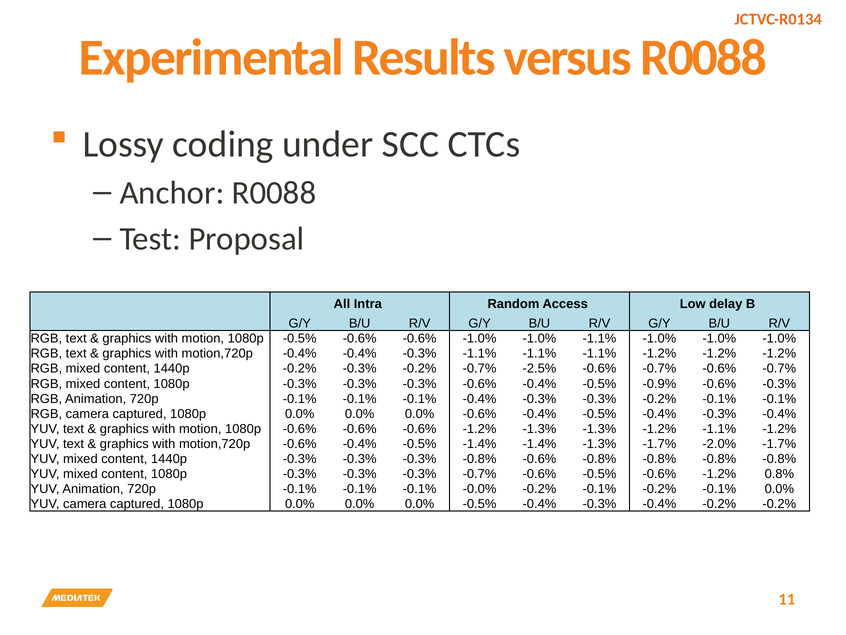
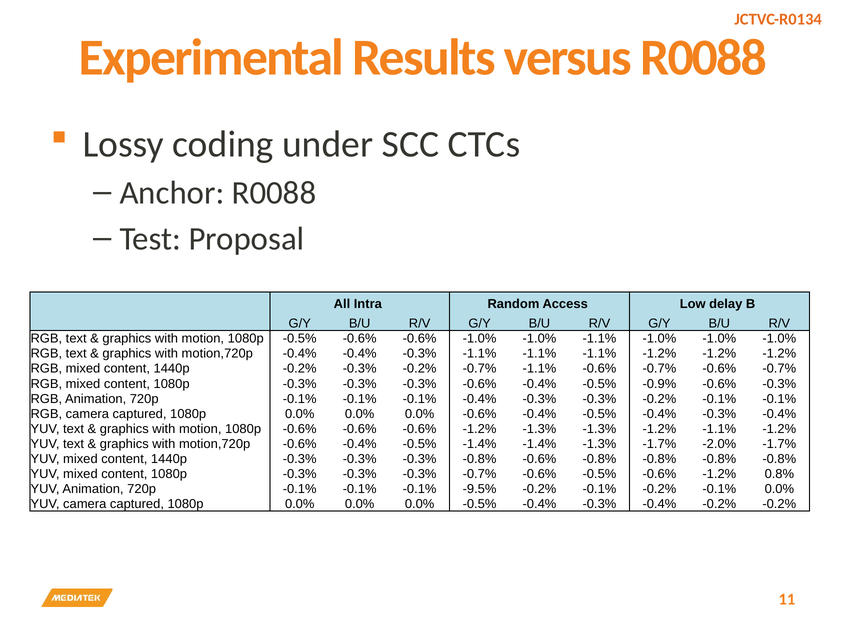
-0.7% -2.5%: -2.5% -> -1.1%
-0.0%: -0.0% -> -9.5%
